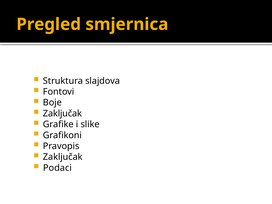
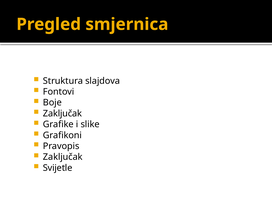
Podaci: Podaci -> Svijetle
